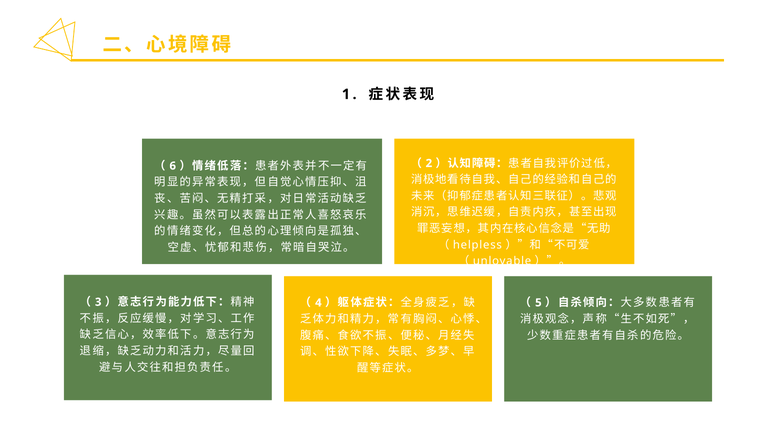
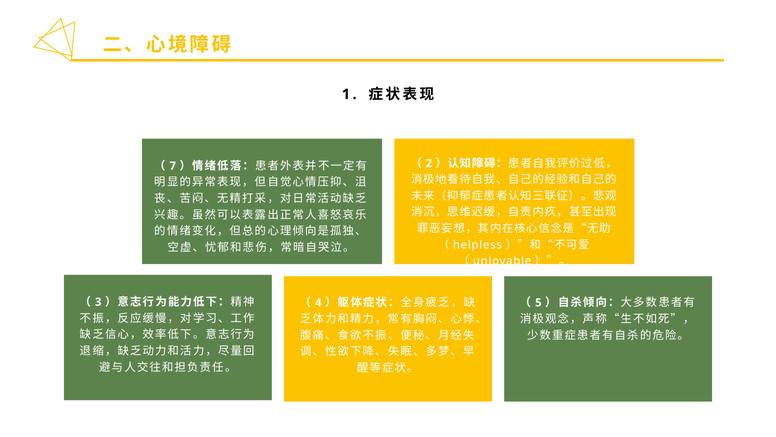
6: 6 -> 7
